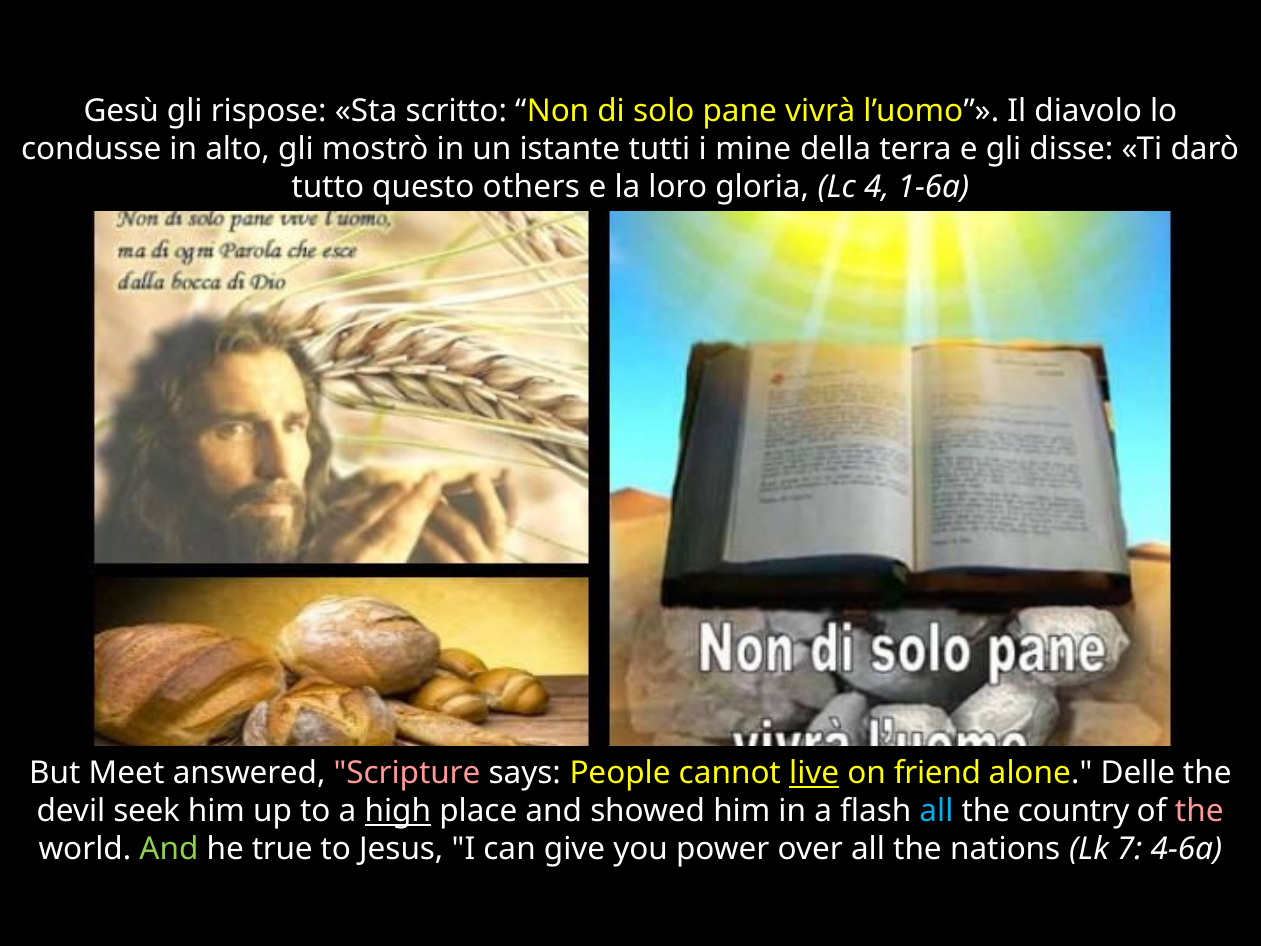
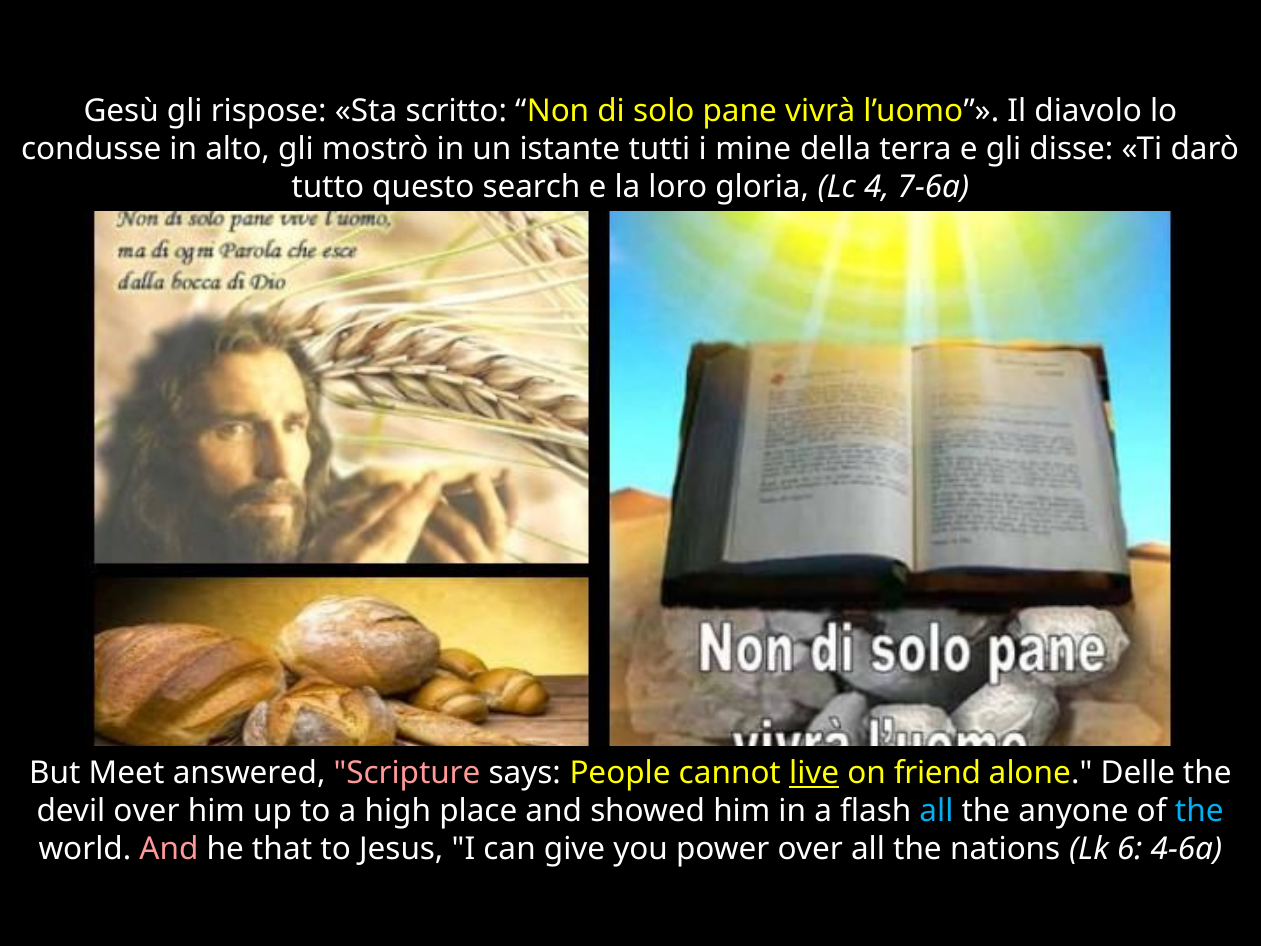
others: others -> search
1-6a: 1-6a -> 7-6a
devil seek: seek -> over
high underline: present -> none
country: country -> anyone
the at (1199, 811) colour: pink -> light blue
And at (169, 849) colour: light green -> pink
true: true -> that
7: 7 -> 6
